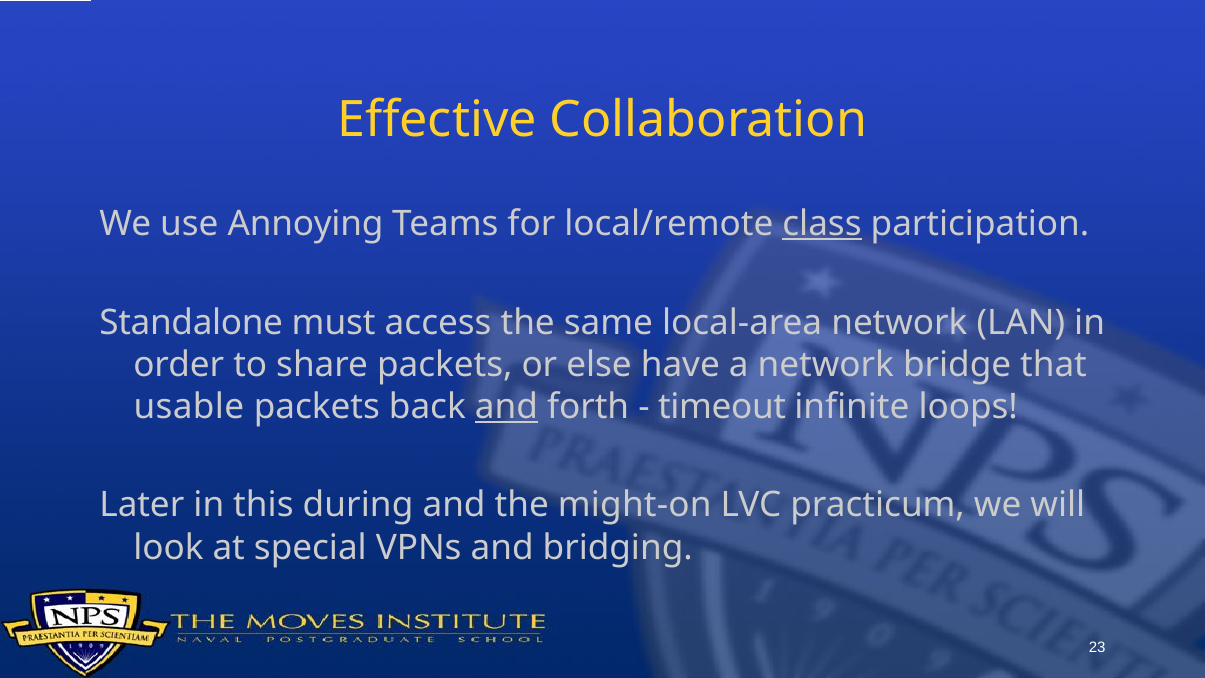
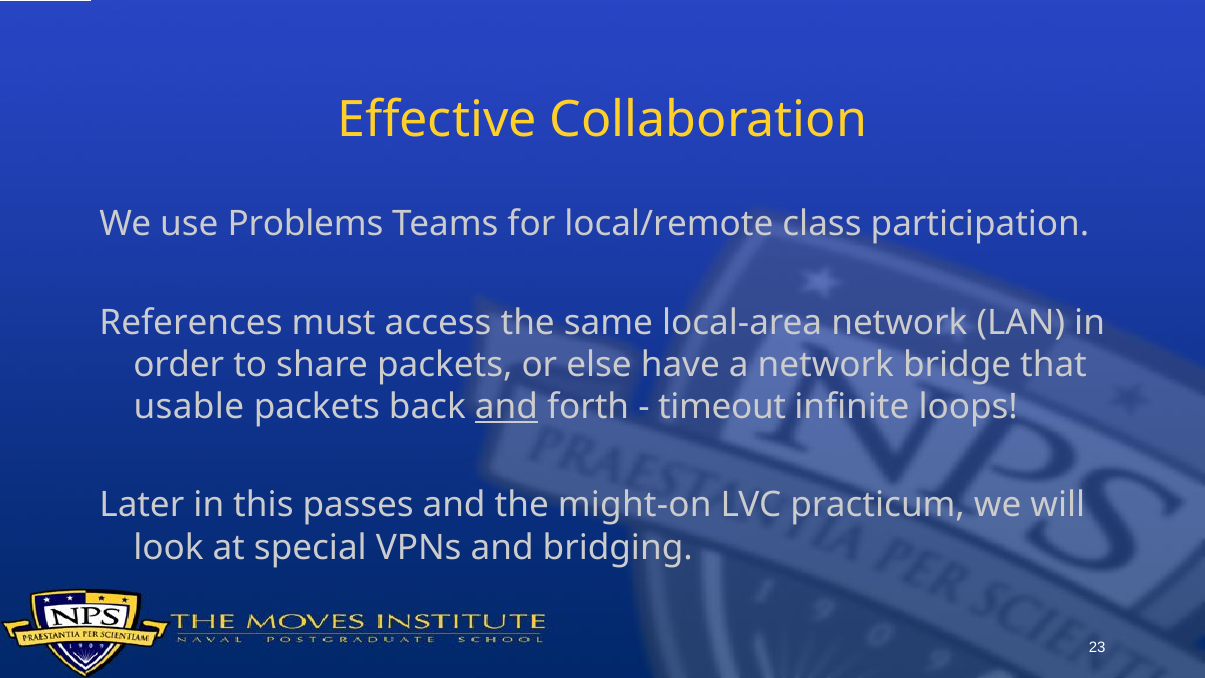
Annoying: Annoying -> Problems
class underline: present -> none
Standalone: Standalone -> References
during: during -> passes
